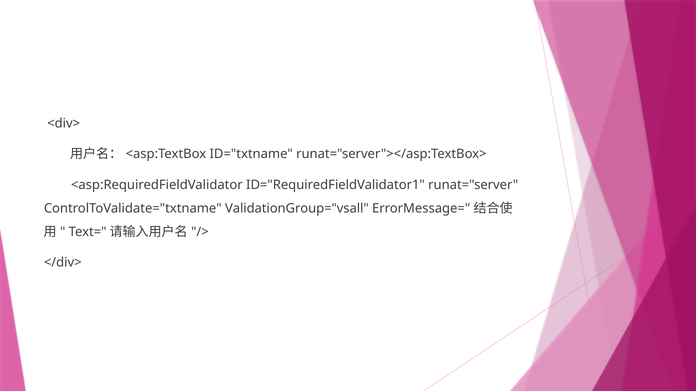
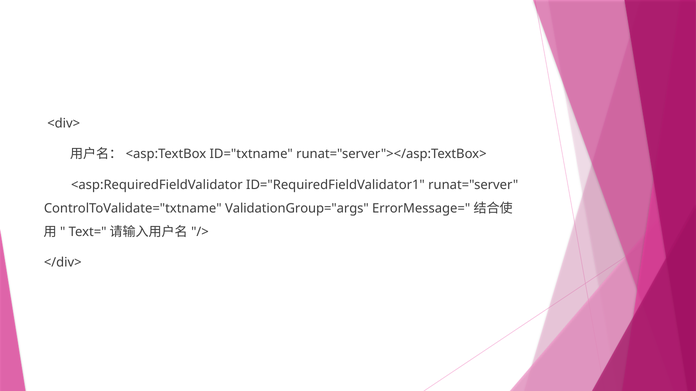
ValidationGroup="vsall: ValidationGroup="vsall -> ValidationGroup="args
